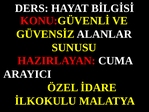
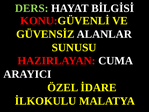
DERS colour: white -> light green
